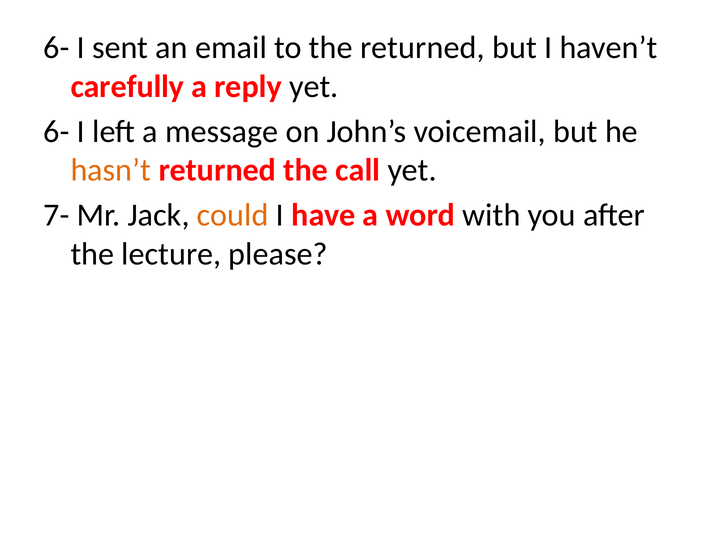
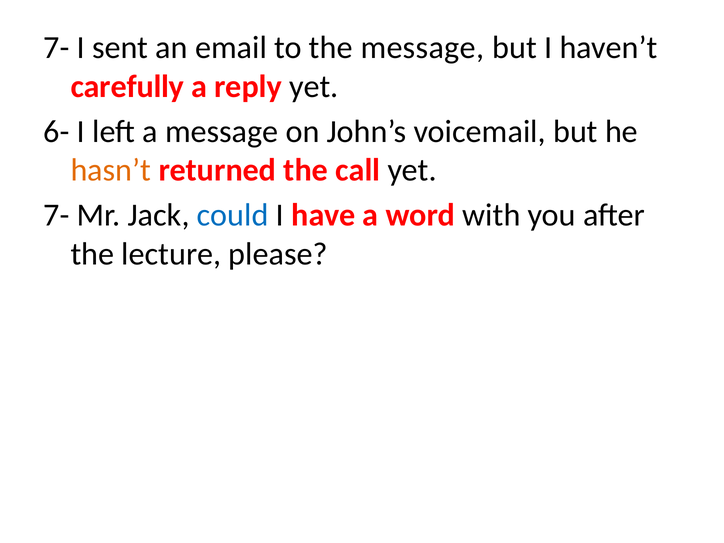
6- at (57, 48): 6- -> 7-
the returned: returned -> message
could colour: orange -> blue
